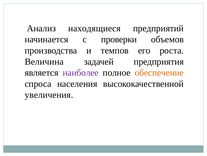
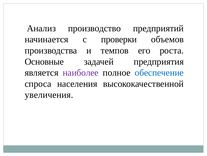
находящиеся: находящиеся -> производство
Величина: Величина -> Основные
обеспечение colour: orange -> blue
